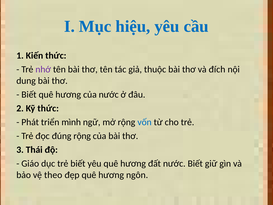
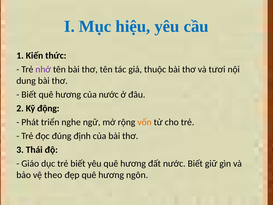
đích: đích -> tươi
Kỹ thức: thức -> động
mình: mình -> nghe
vốn colour: blue -> orange
đúng rộng: rộng -> định
